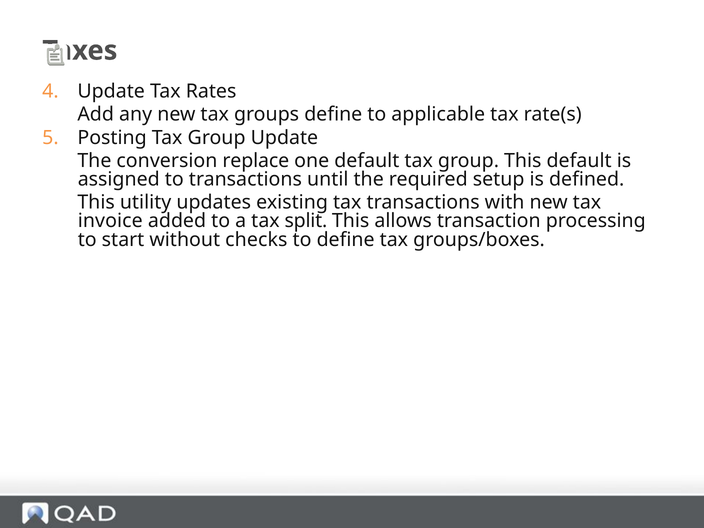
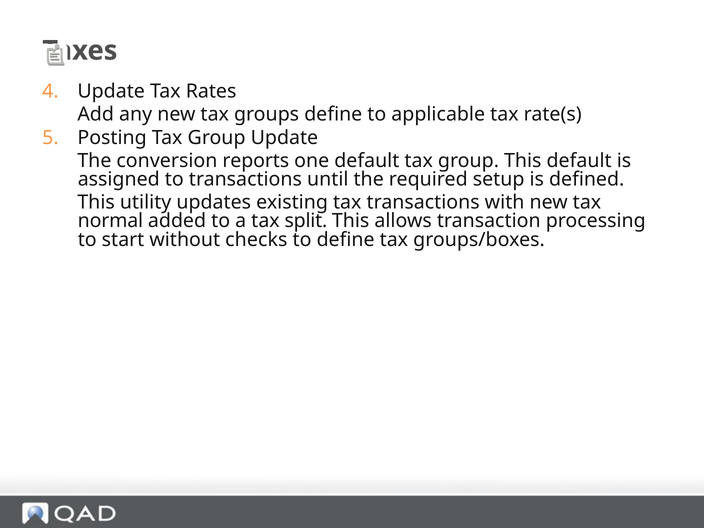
replace: replace -> reports
invoice: invoice -> normal
